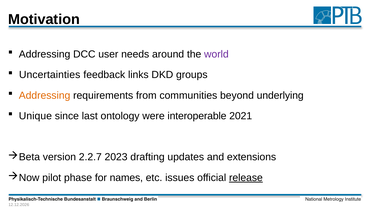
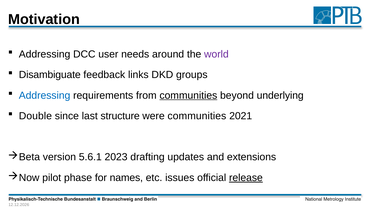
Uncertainties: Uncertainties -> Disambiguate
Addressing at (45, 95) colour: orange -> blue
communities at (188, 95) underline: none -> present
Unique: Unique -> Double
ontology: ontology -> structure
were interoperable: interoperable -> communities
2.2.7: 2.2.7 -> 5.6.1
